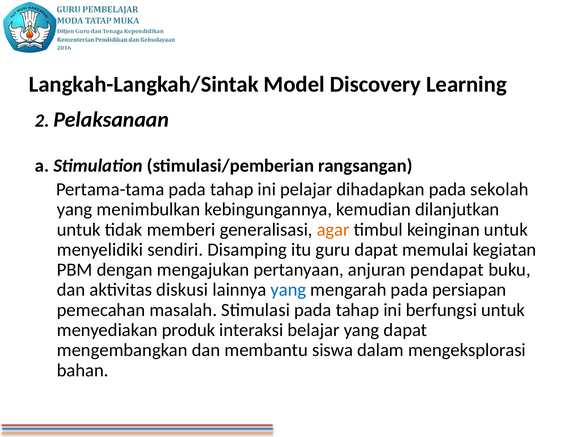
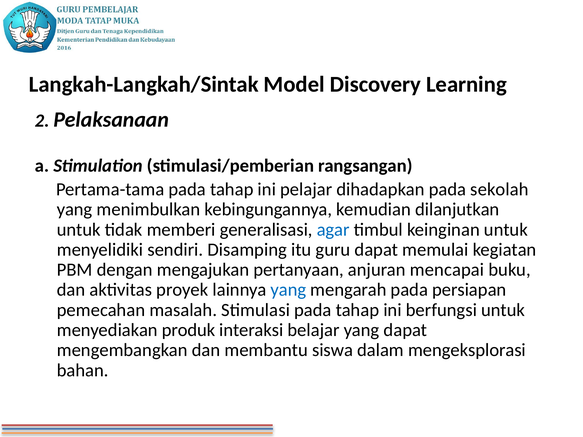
agar colour: orange -> blue
pendapat: pendapat -> mencapai
diskusi: diskusi -> proyek
